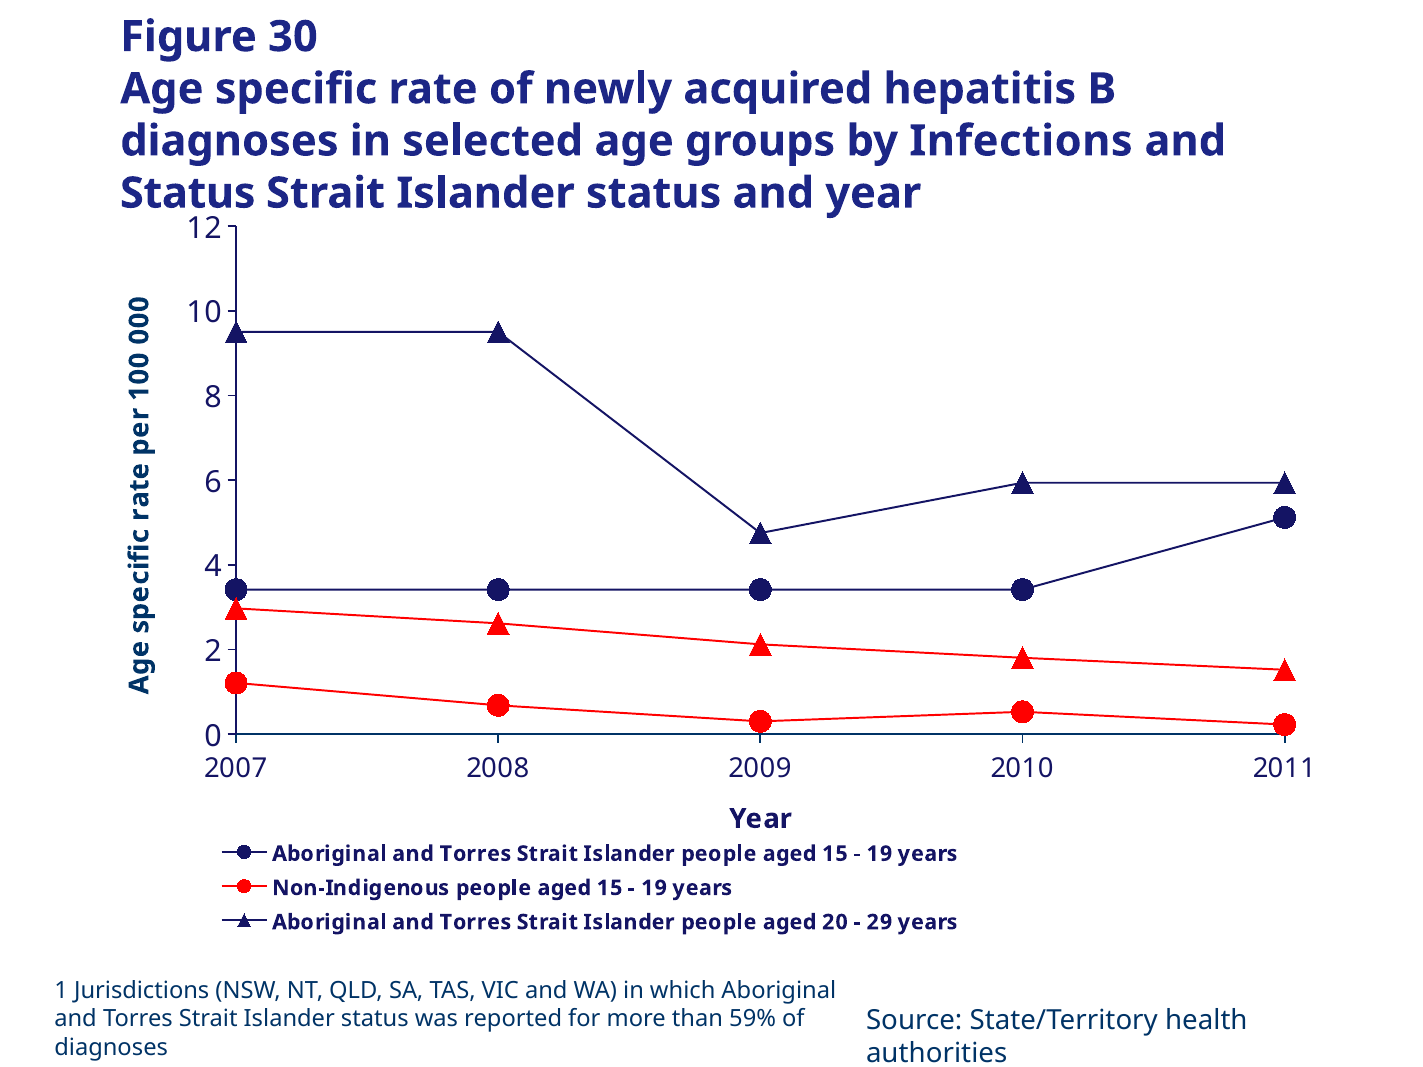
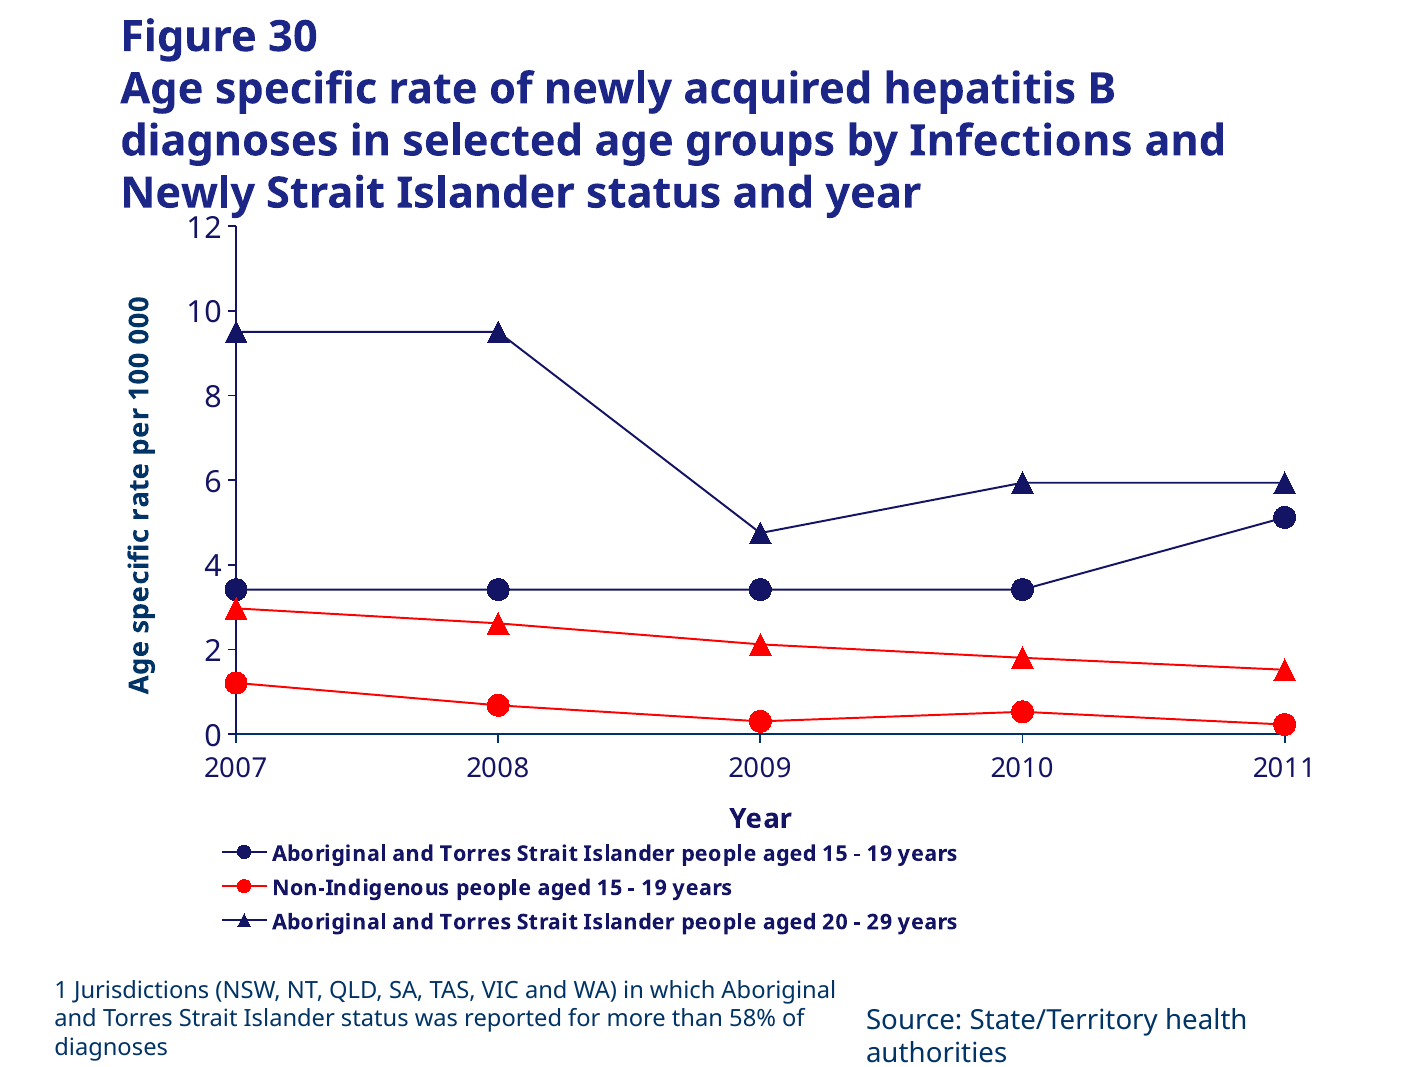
Status at (188, 193): Status -> Newly
59%: 59% -> 58%
